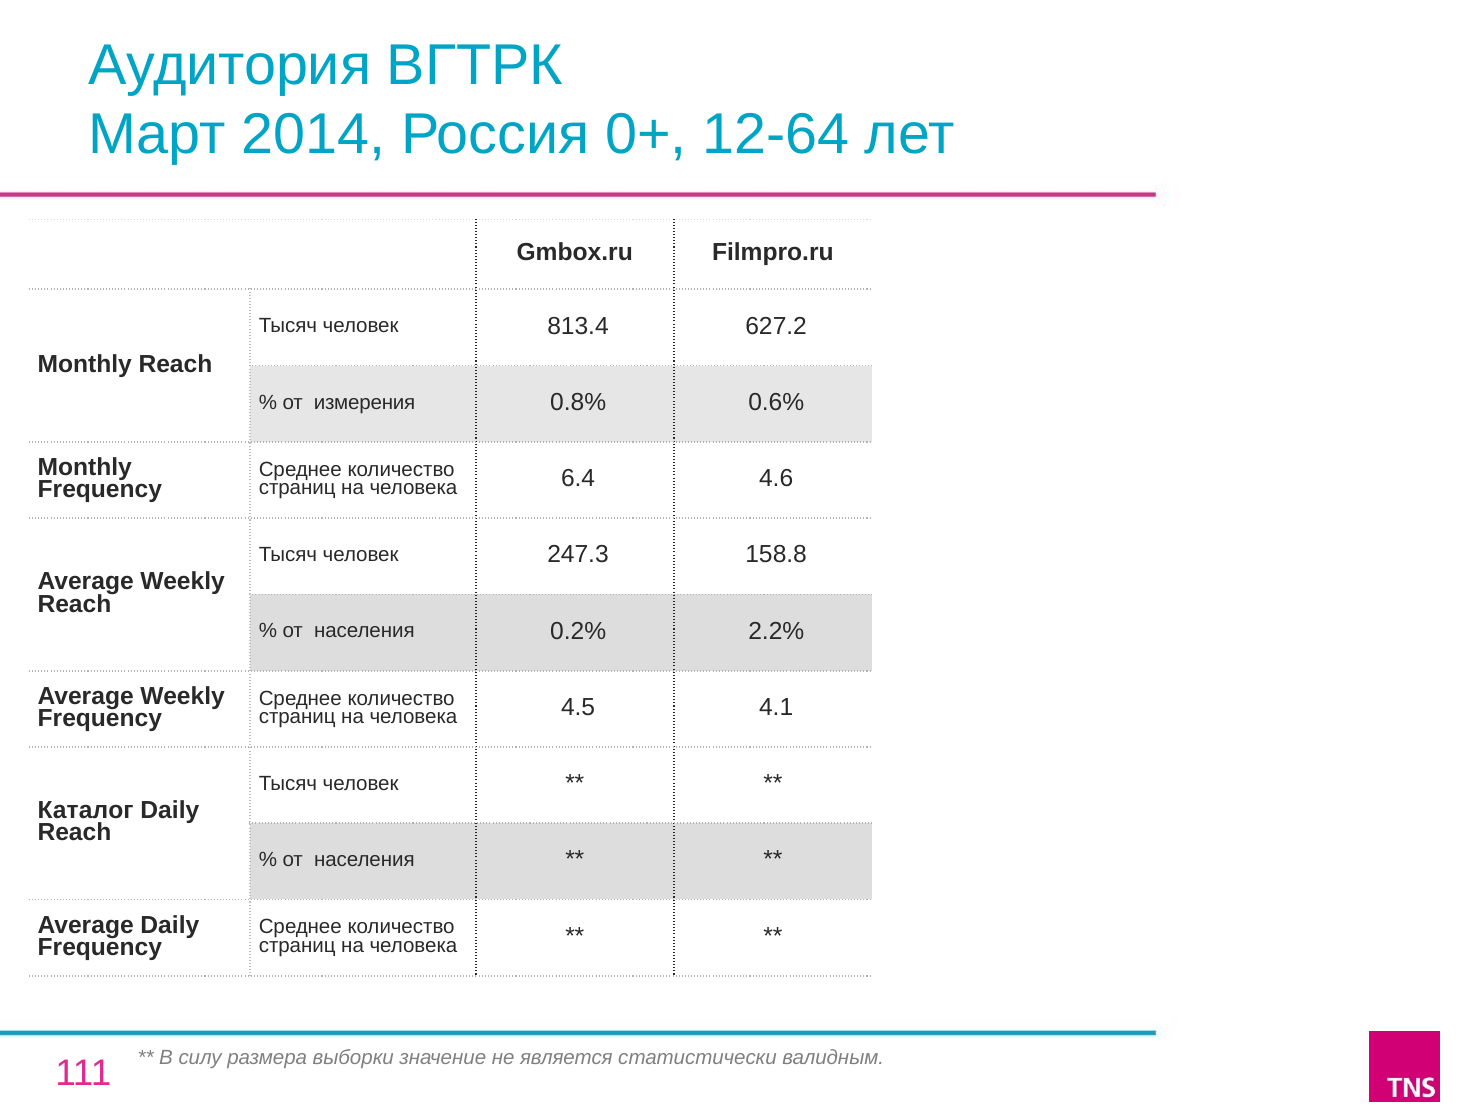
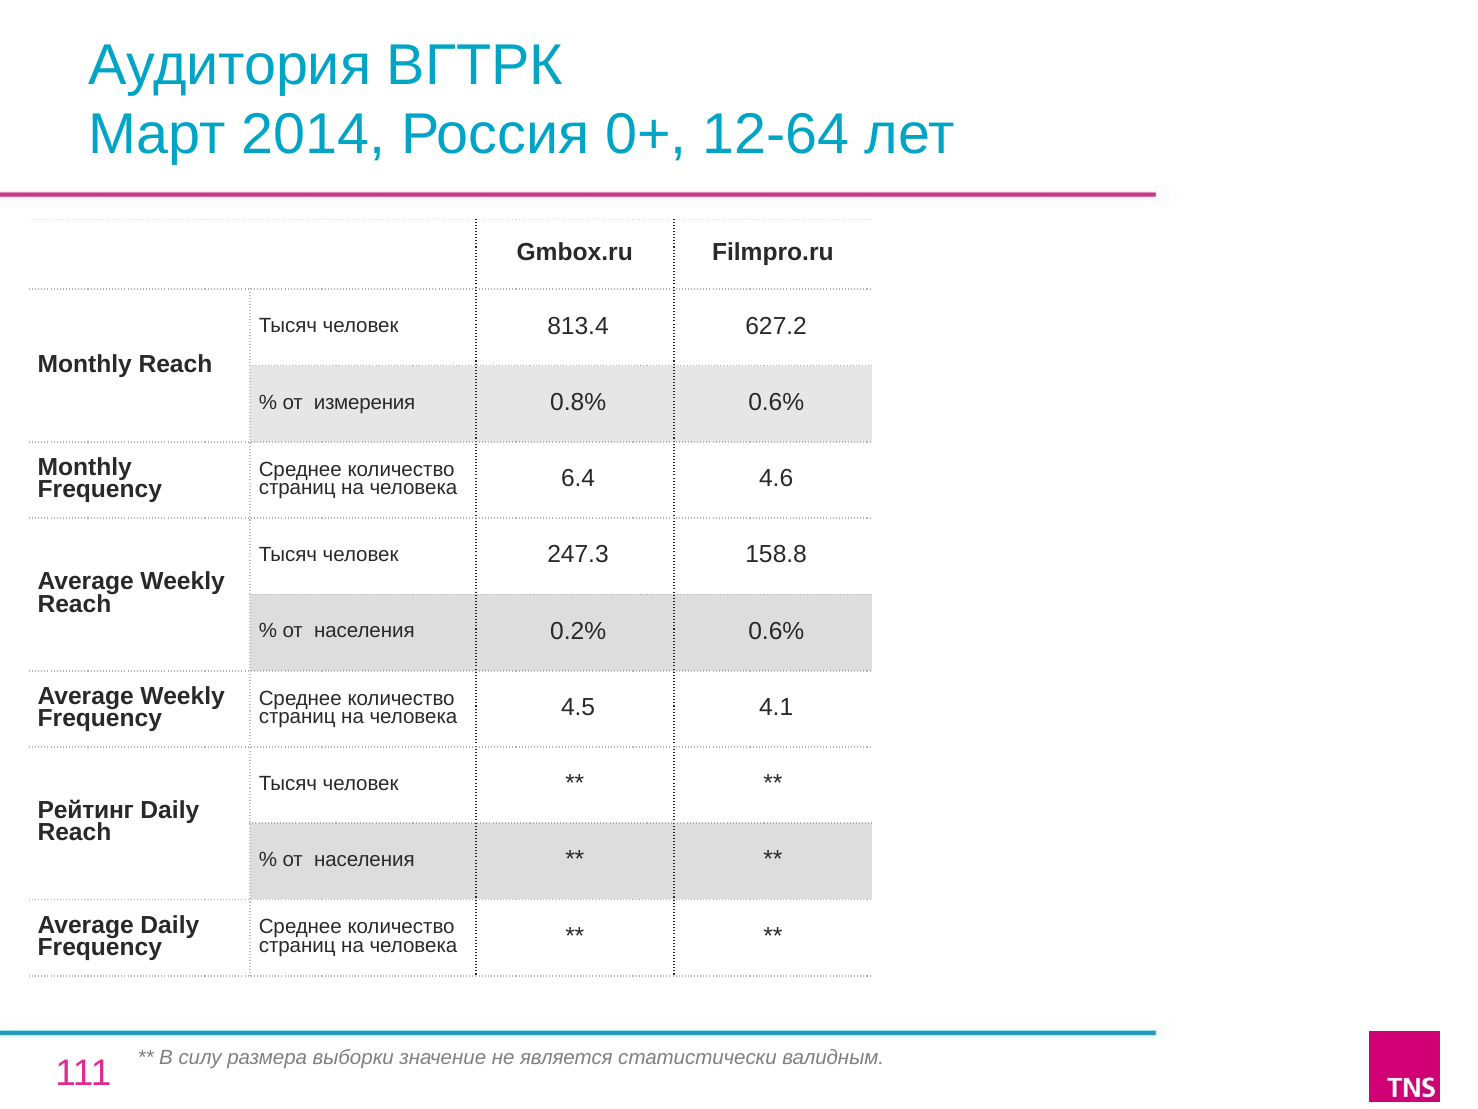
0.2% 2.2%: 2.2% -> 0.6%
Каталог: Каталог -> Рейтинг
